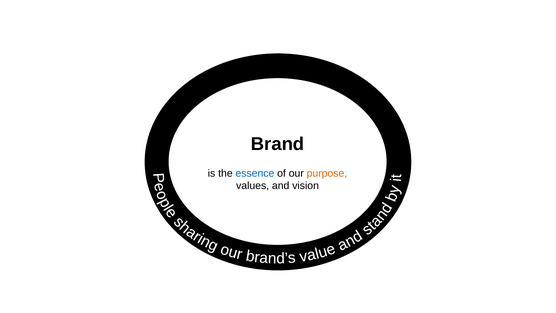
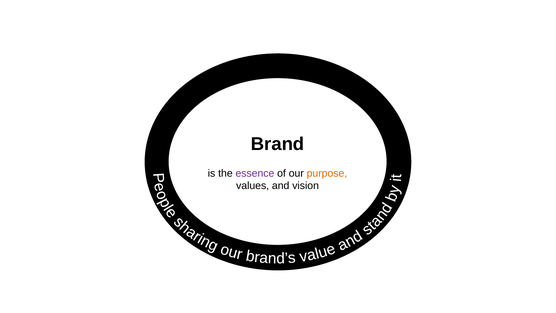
essence colour: blue -> purple
